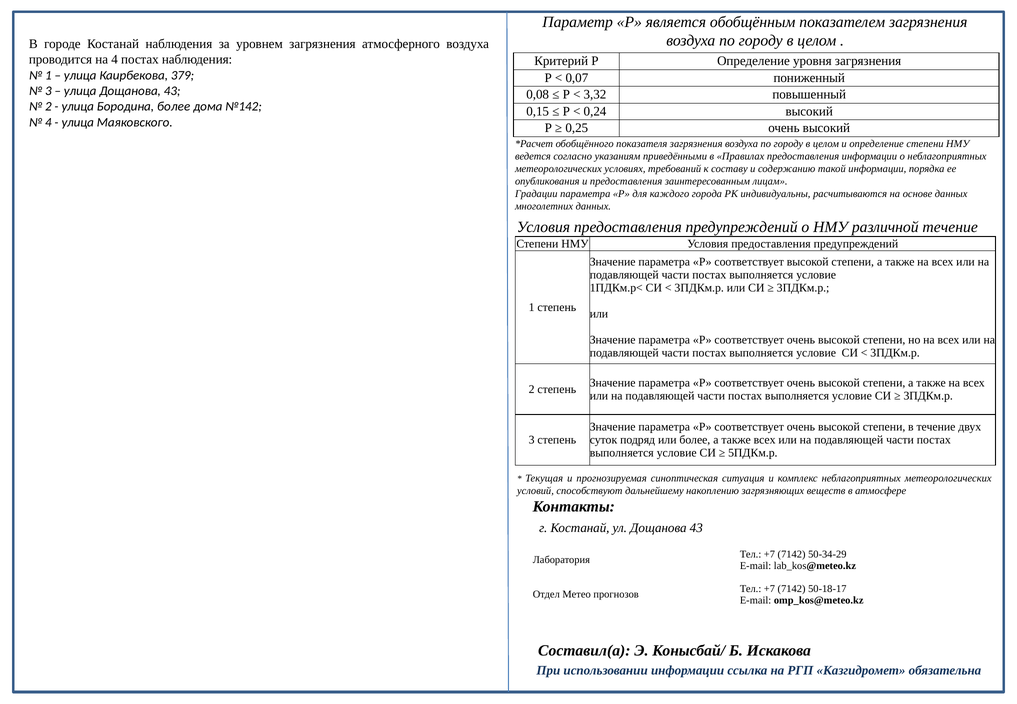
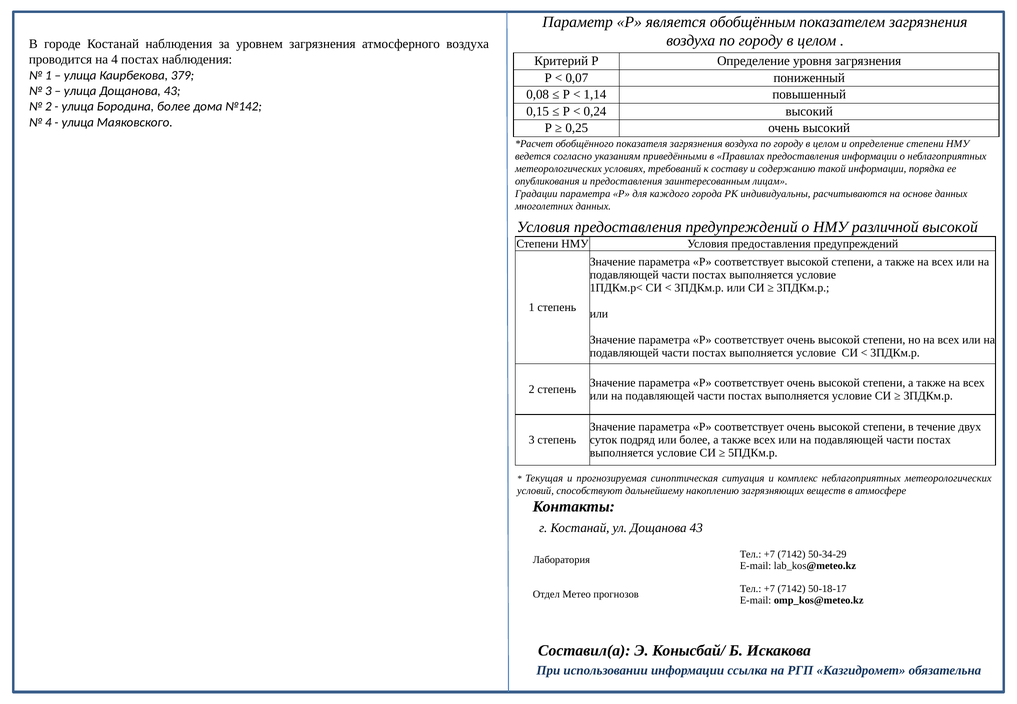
3,32: 3,32 -> 1,14
различной течение: течение -> высокой
